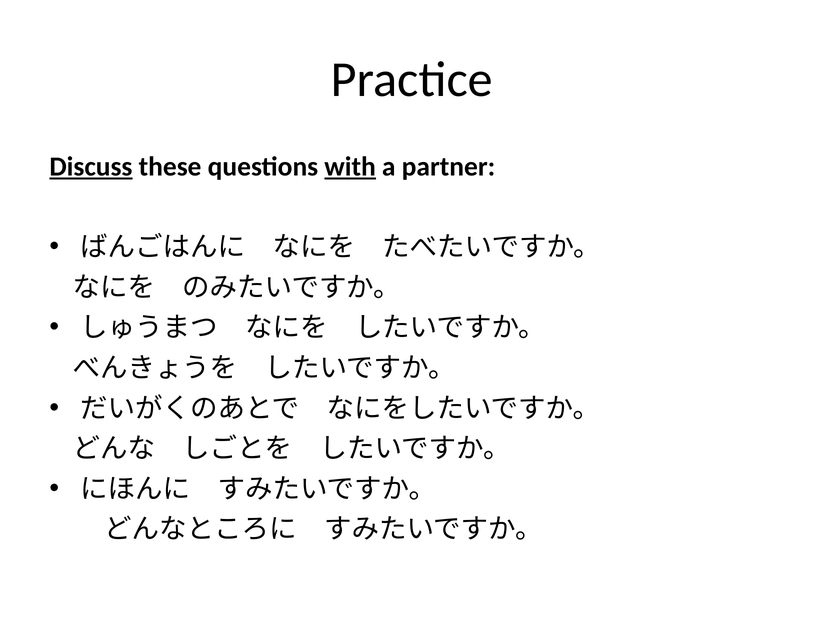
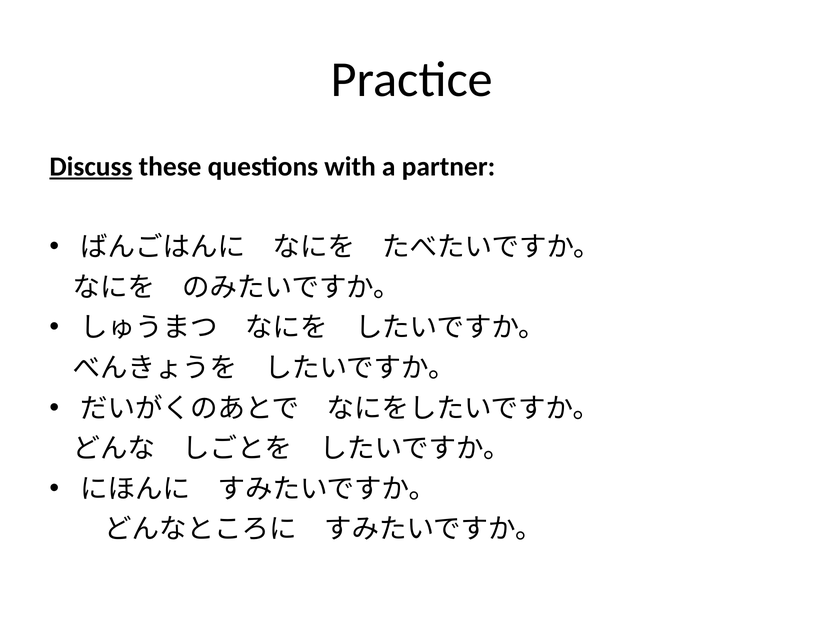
with underline: present -> none
